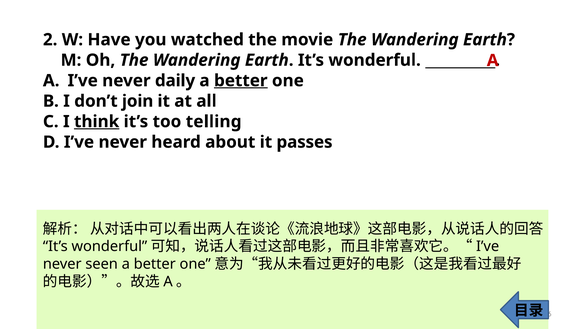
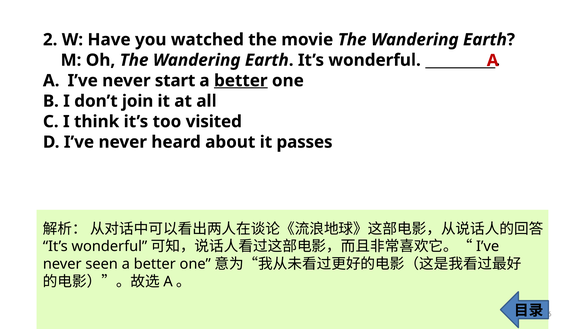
daily: daily -> start
think underline: present -> none
telling: telling -> visited
